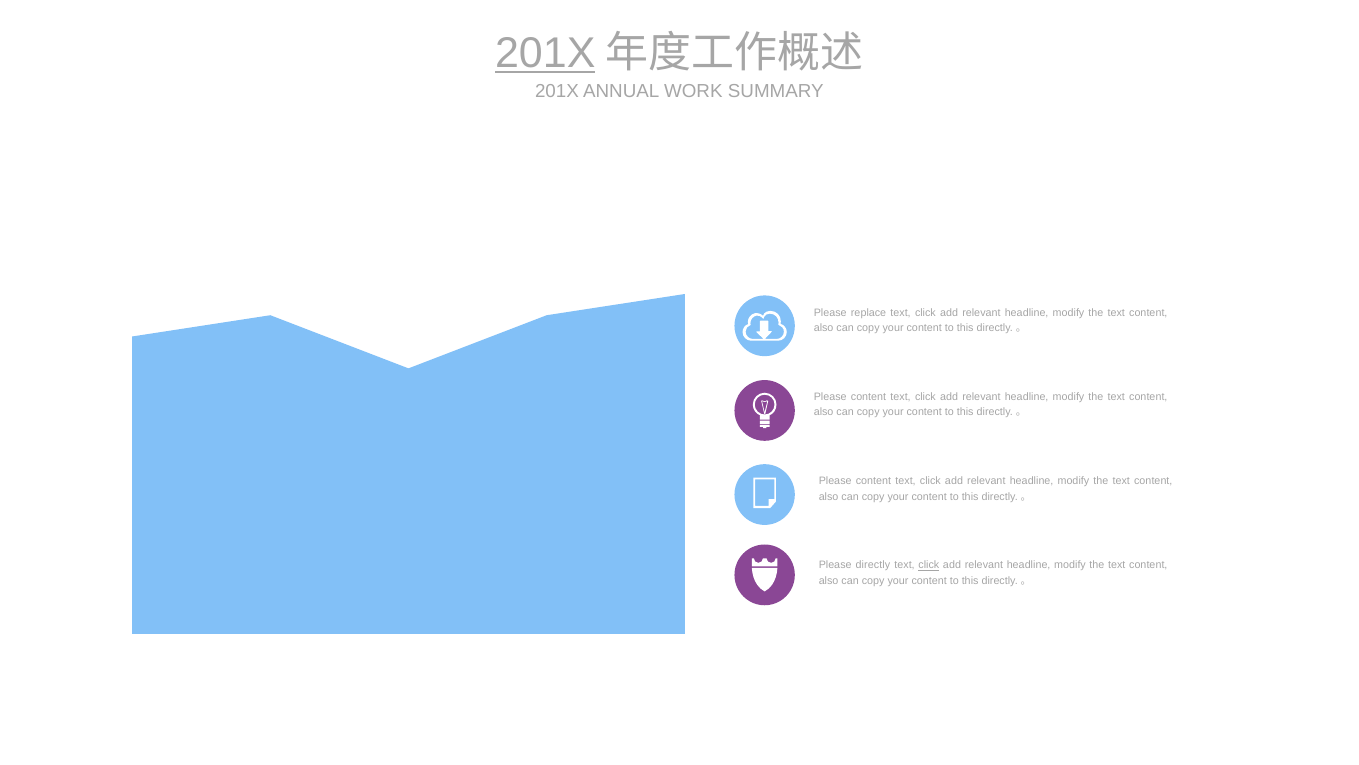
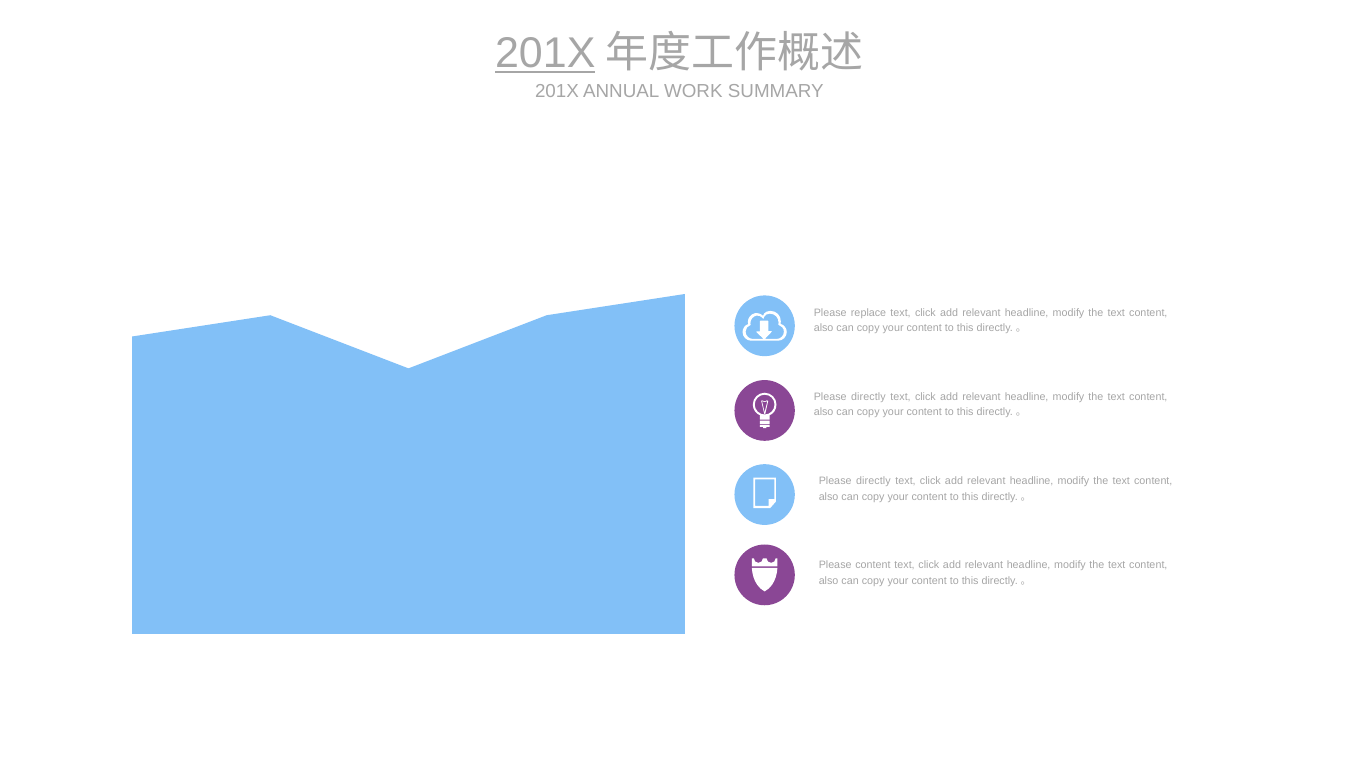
content at (869, 397): content -> directly
content at (873, 481): content -> directly
Please directly: directly -> content
click at (929, 565) underline: present -> none
